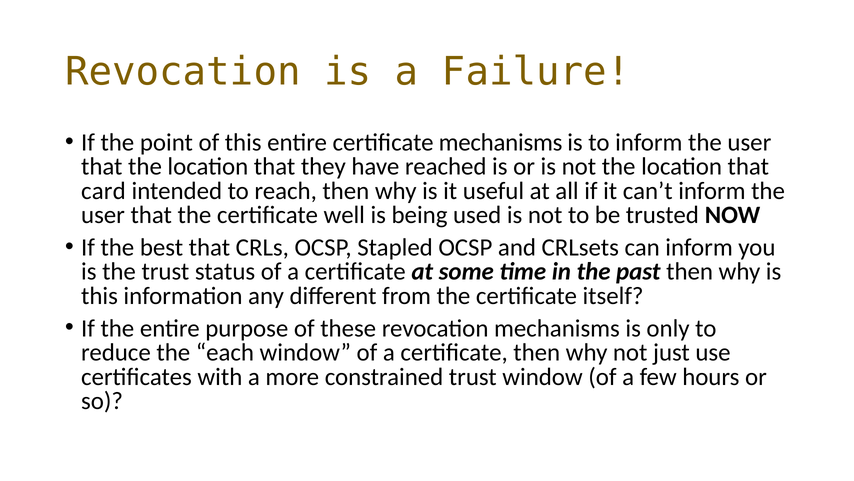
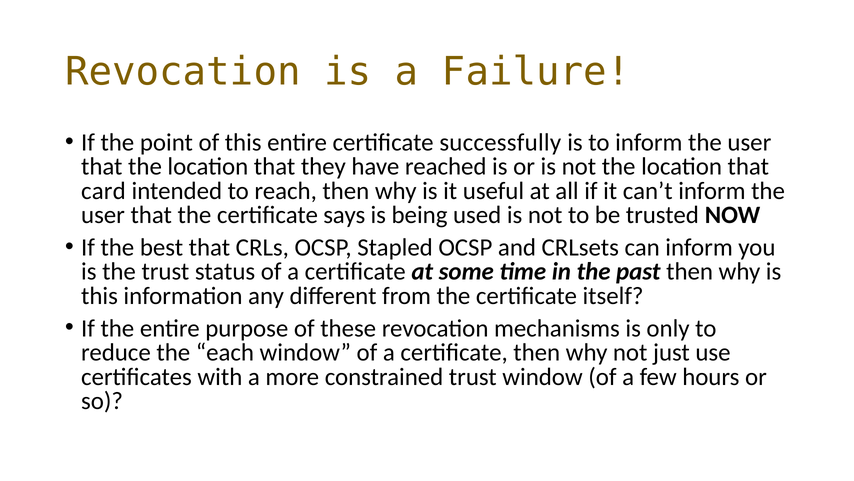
certificate mechanisms: mechanisms -> successfully
well: well -> says
